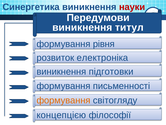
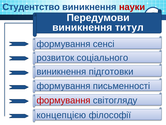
Синергетика: Синергетика -> Студентство
рівня: рівня -> сенсі
електроніка: електроніка -> соціального
формування at (63, 100) colour: orange -> red
